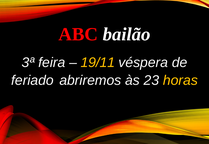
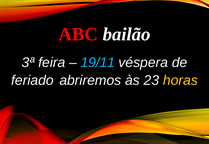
19/11 colour: yellow -> light blue
